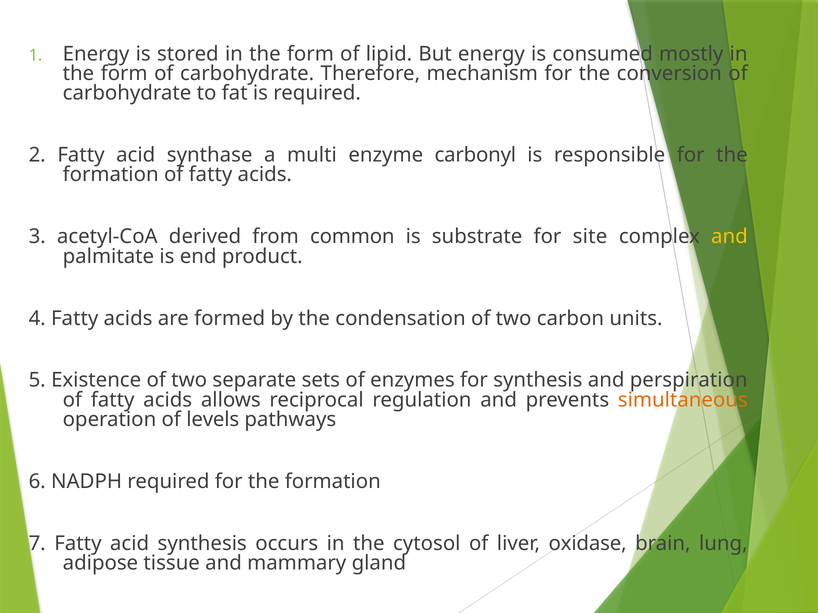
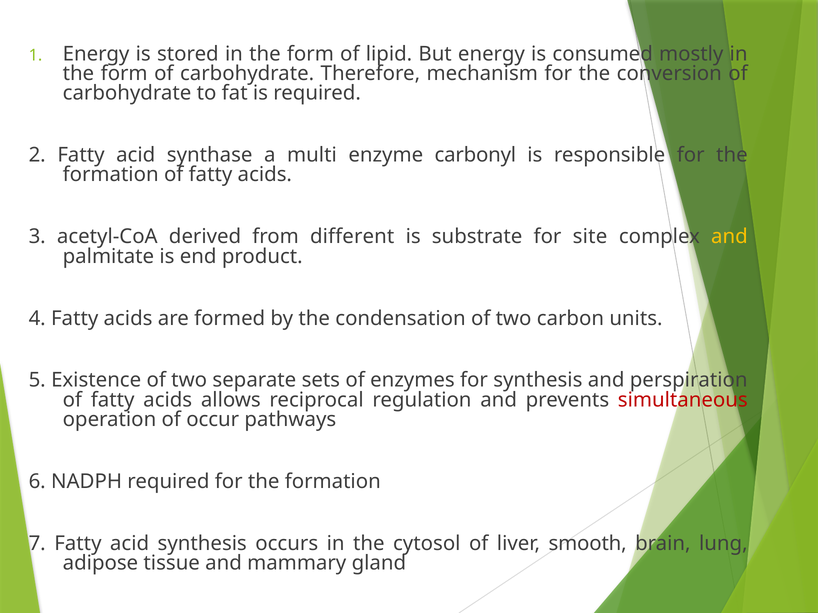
common: common -> different
simultaneous colour: orange -> red
levels: levels -> occur
oxidase: oxidase -> smooth
